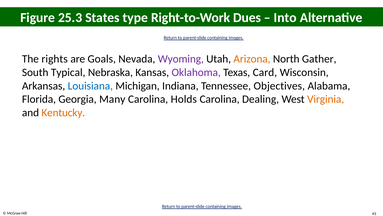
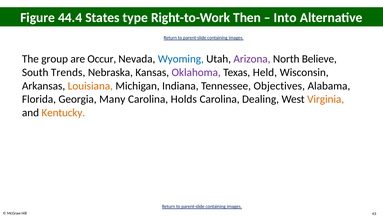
25.3: 25.3 -> 44.4
Dues: Dues -> Then
rights: rights -> group
Goals: Goals -> Occur
Wyoming colour: purple -> blue
Arizona colour: orange -> purple
Gather: Gather -> Believe
Typical: Typical -> Trends
Card: Card -> Held
Louisiana colour: blue -> orange
